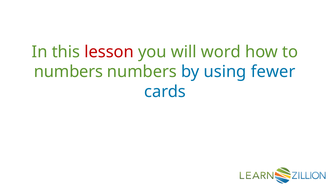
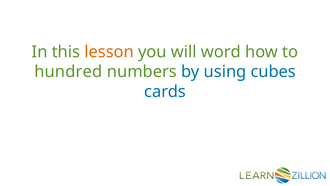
lesson colour: red -> orange
numbers at (68, 72): numbers -> hundred
fewer: fewer -> cubes
